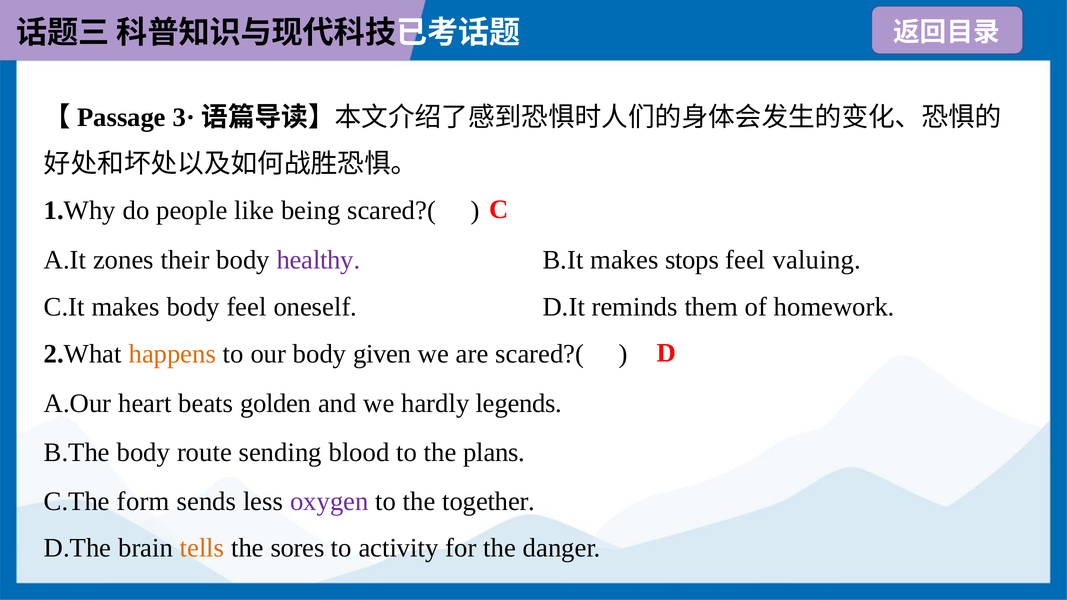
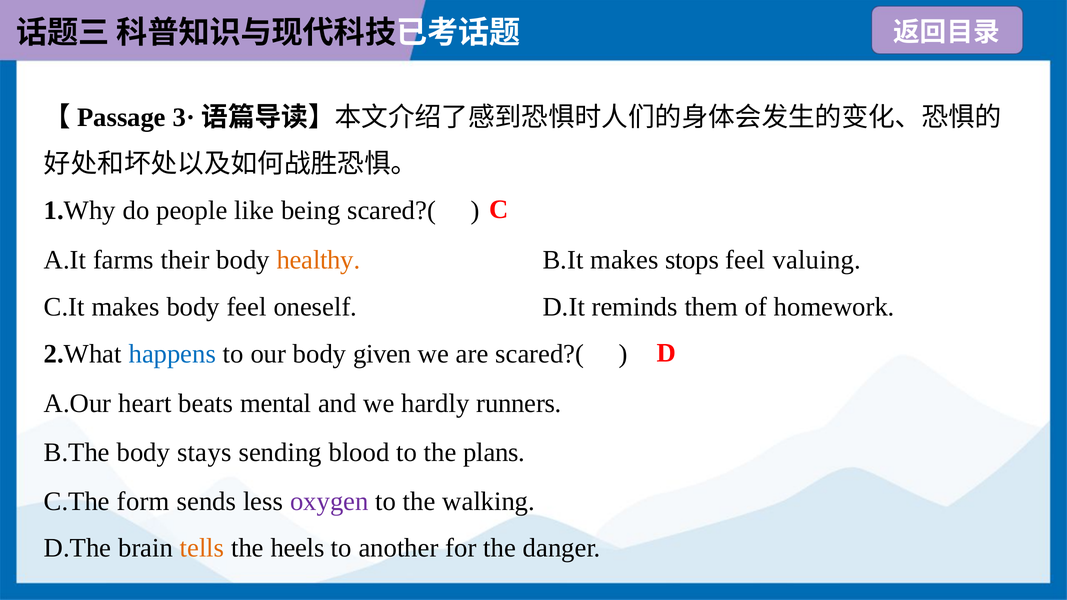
zones: zones -> farms
healthy colour: purple -> orange
happens colour: orange -> blue
golden: golden -> mental
legends: legends -> runners
route: route -> stays
together: together -> walking
sores: sores -> heels
activity: activity -> another
